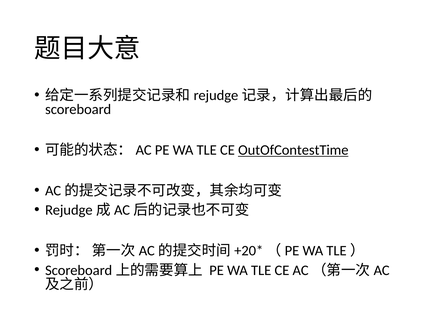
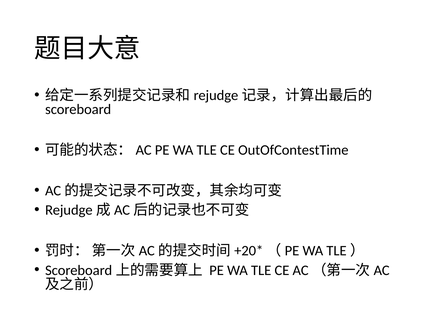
OutOfContestTime underline: present -> none
